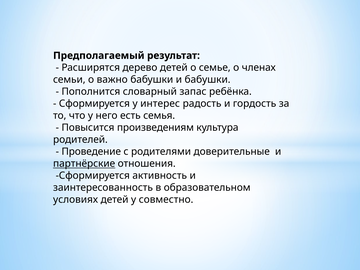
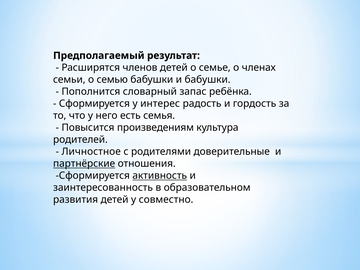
дерево: дерево -> членов
важно: важно -> семью
Проведение: Проведение -> Личностное
активность underline: none -> present
условиях: условиях -> развития
